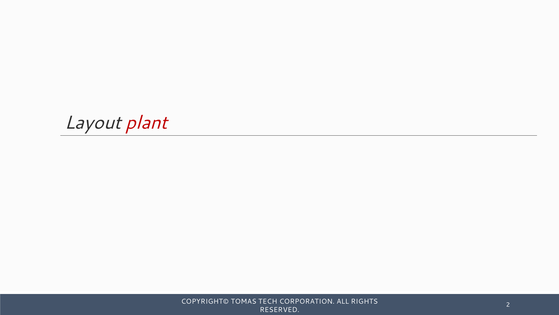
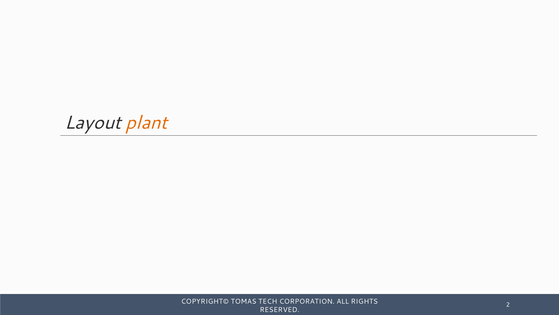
plant colour: red -> orange
